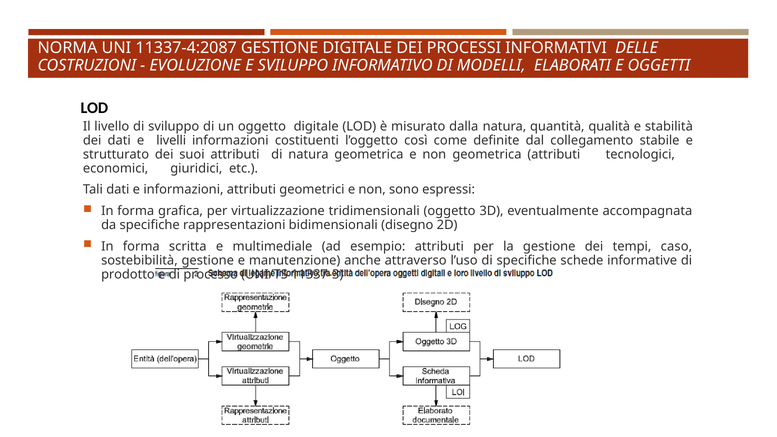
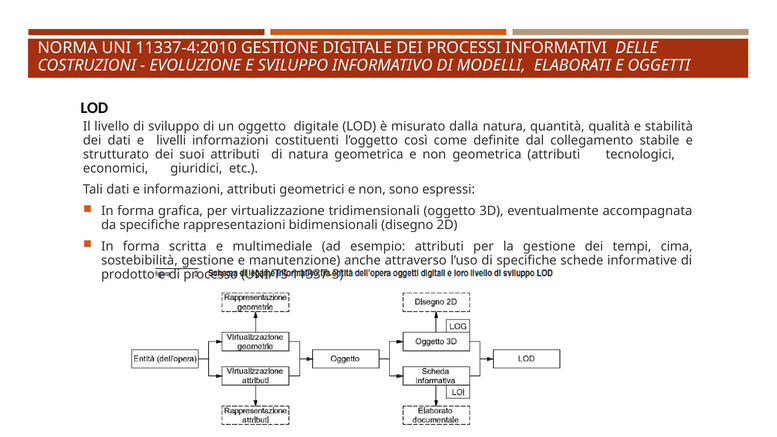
11337-4:2087: 11337-4:2087 -> 11337-4:2010
caso: caso -> cima
